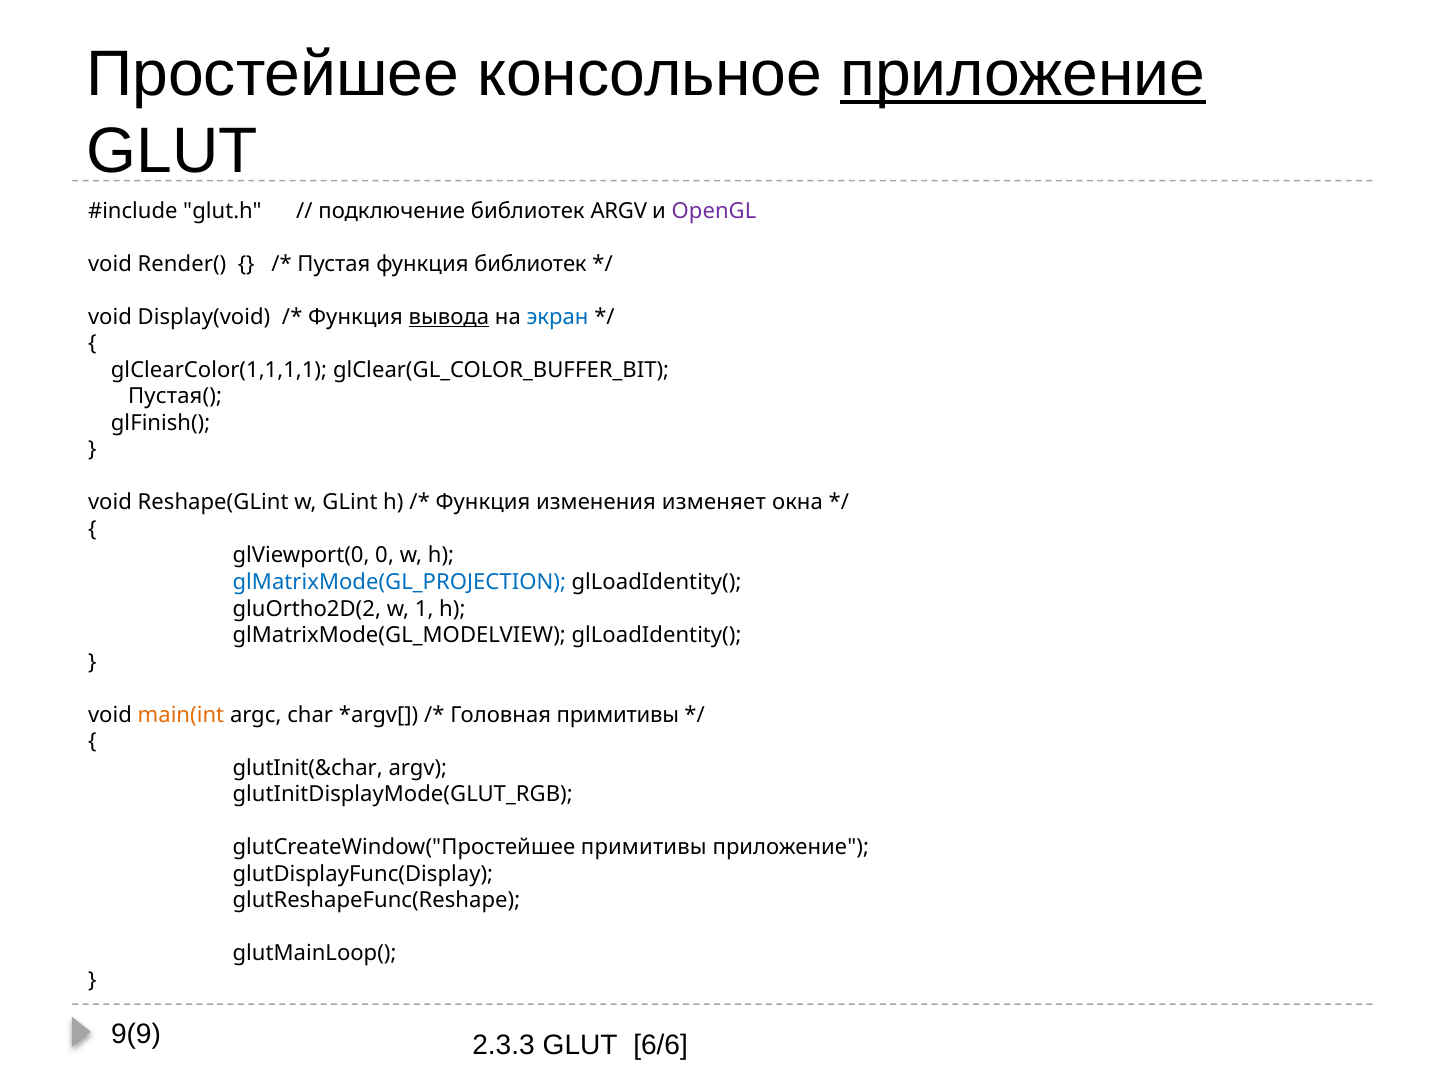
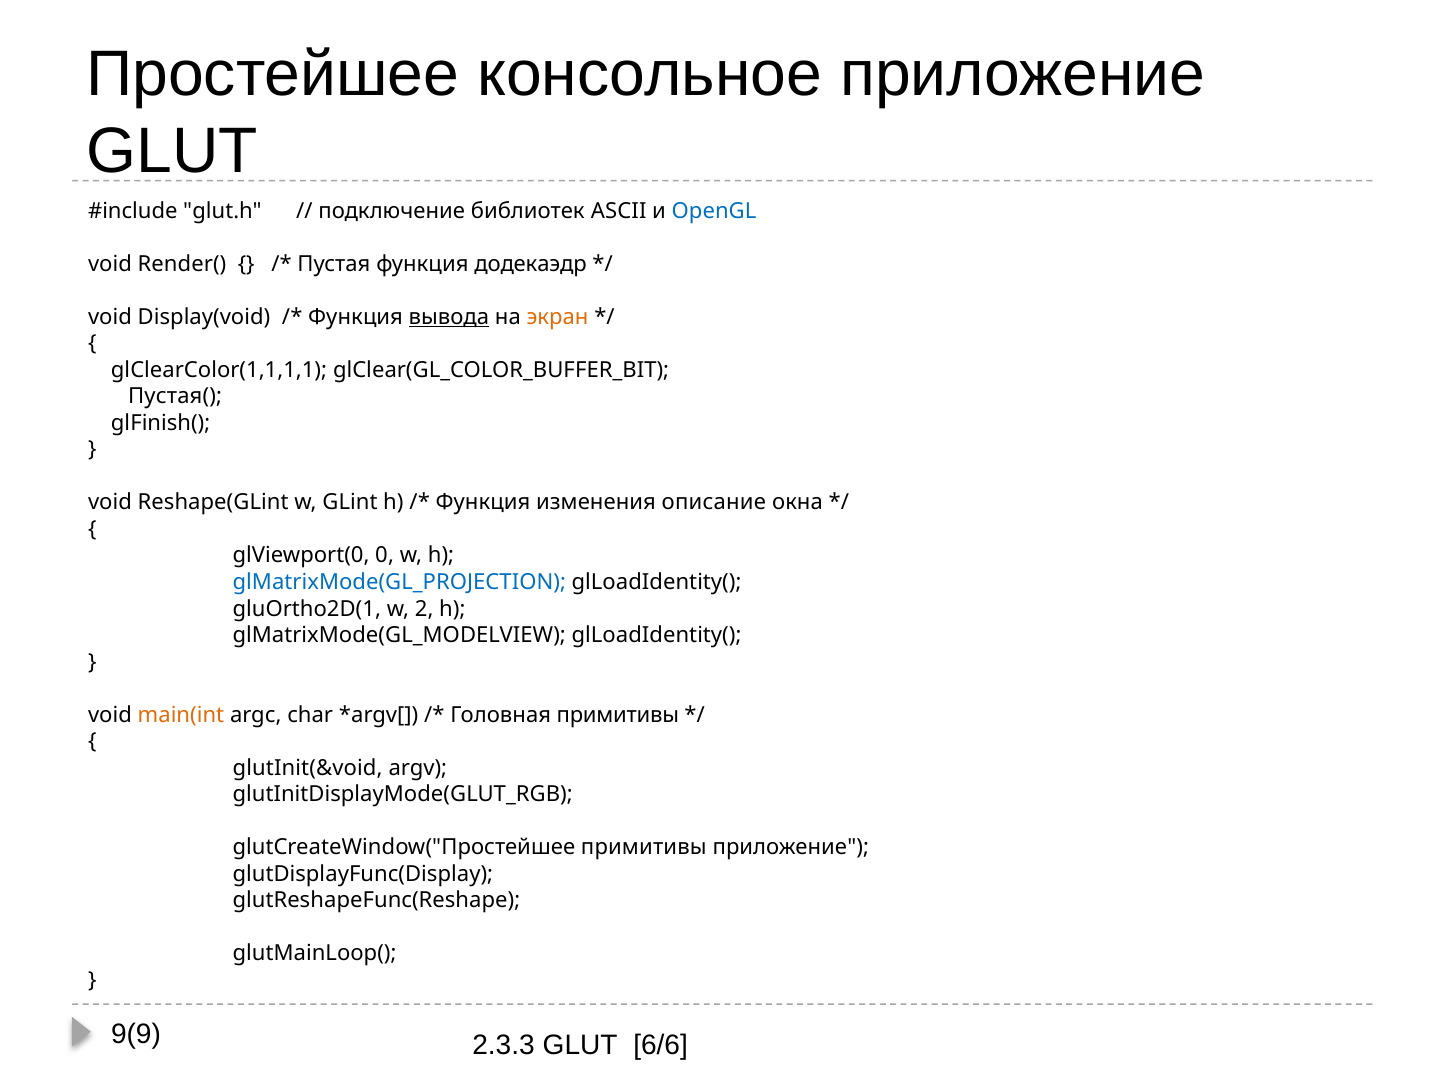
приложение at (1023, 74) underline: present -> none
библиотек ARGV: ARGV -> ASCII
OpenGL colour: purple -> blue
функция библиотек: библиотек -> додекаэдр
экран colour: blue -> orange
изменяет: изменяет -> описание
gluOrtho2D(2: gluOrtho2D(2 -> gluOrtho2D(1
1: 1 -> 2
glutInit(&char: glutInit(&char -> glutInit(&void
